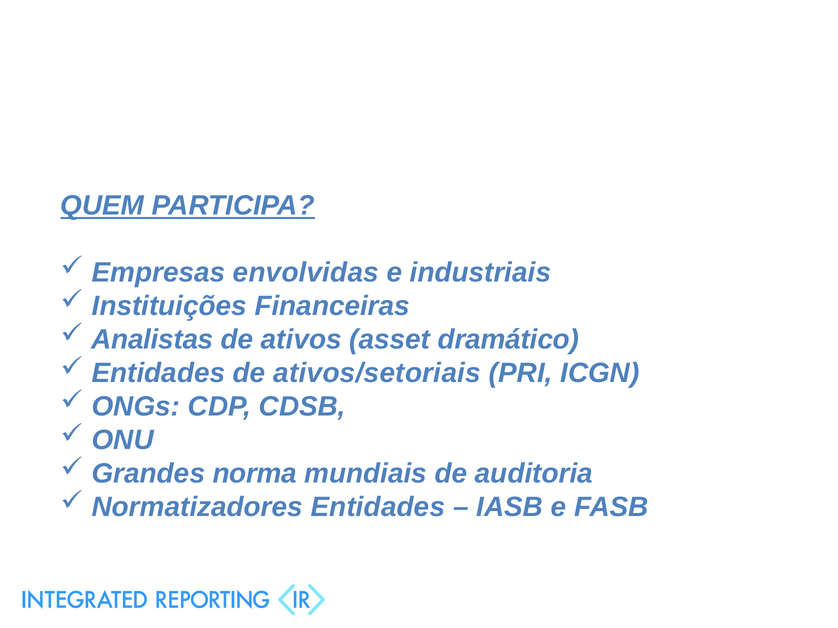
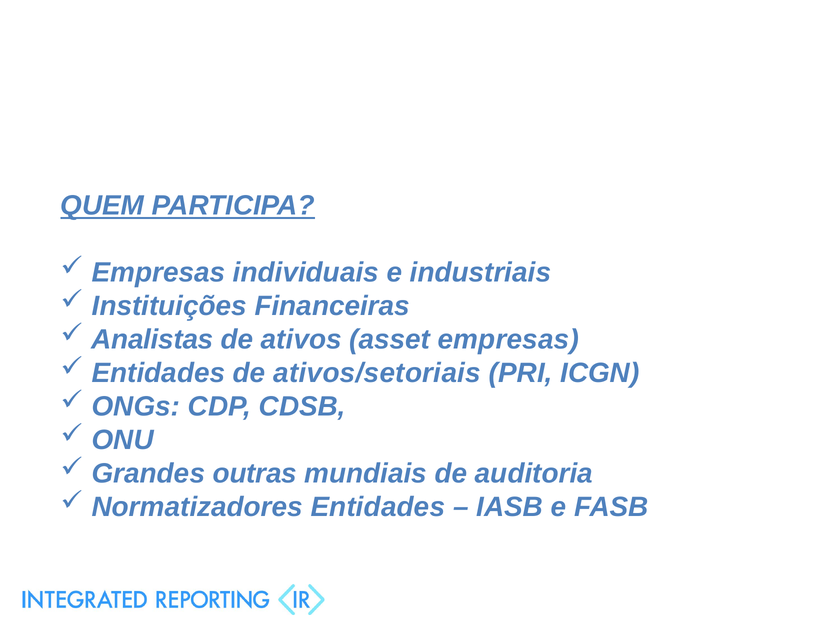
envolvidas: envolvidas -> individuais
asset dramático: dramático -> empresas
norma: norma -> outras
